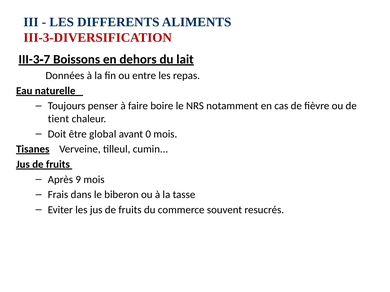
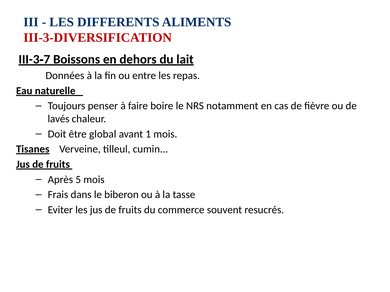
tient: tient -> lavés
0: 0 -> 1
9: 9 -> 5
